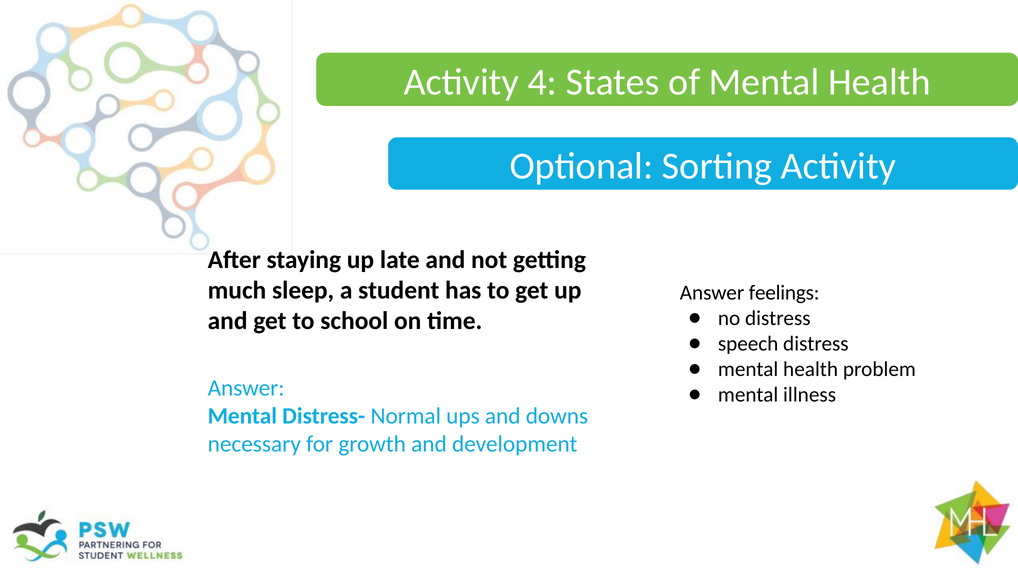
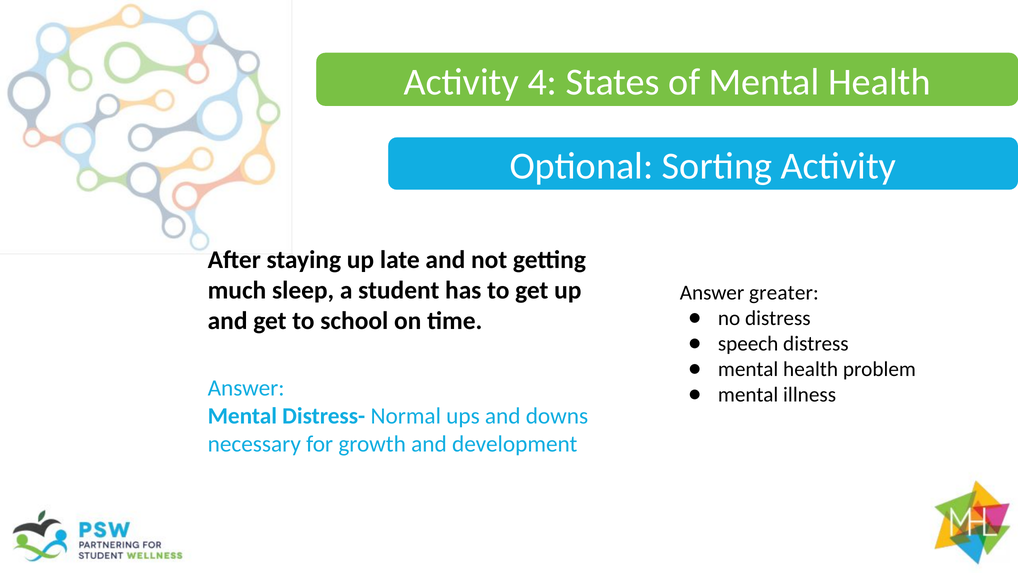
feelings: feelings -> greater
